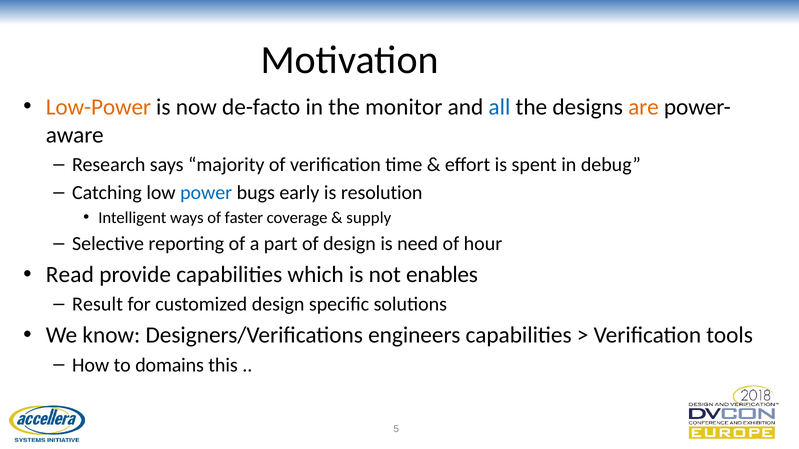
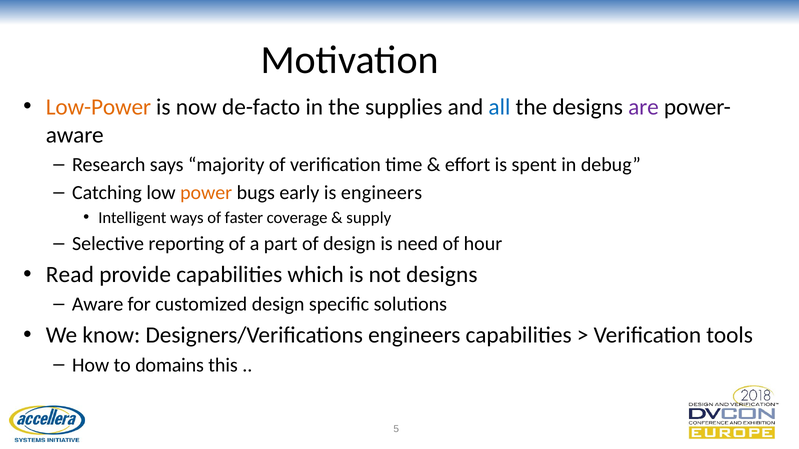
monitor: monitor -> supplies
are colour: orange -> purple
power colour: blue -> orange
is resolution: resolution -> engineers
not enables: enables -> designs
Result at (98, 305): Result -> Aware
